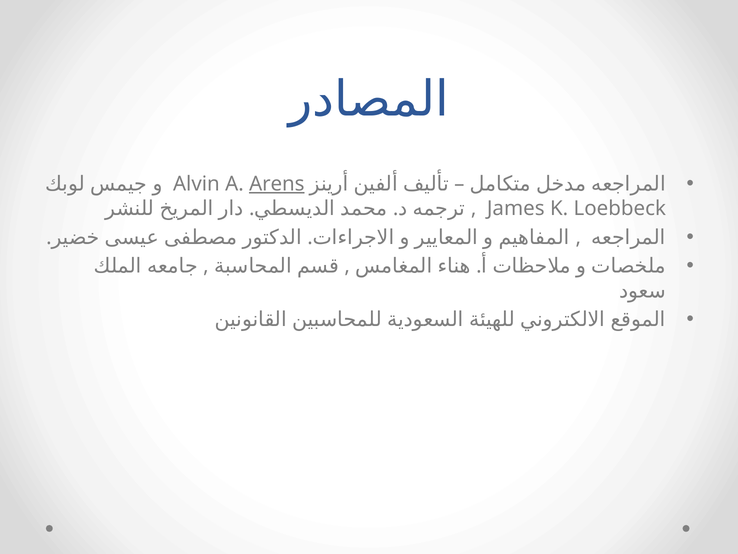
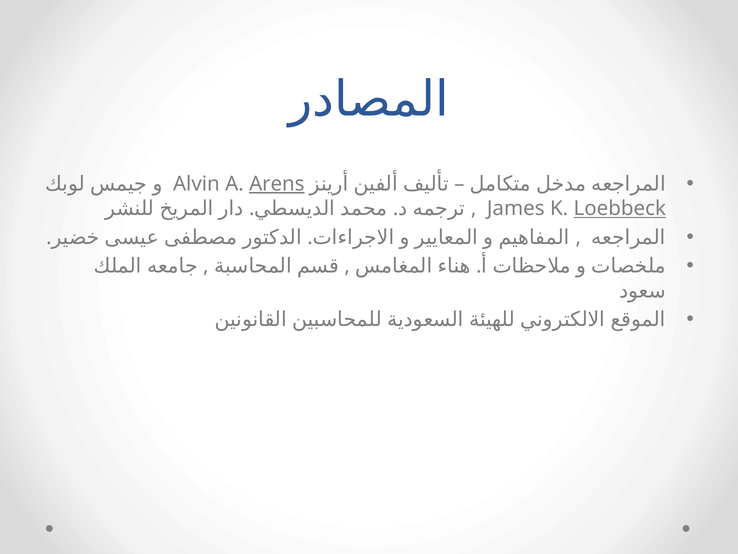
Loebbeck underline: none -> present
